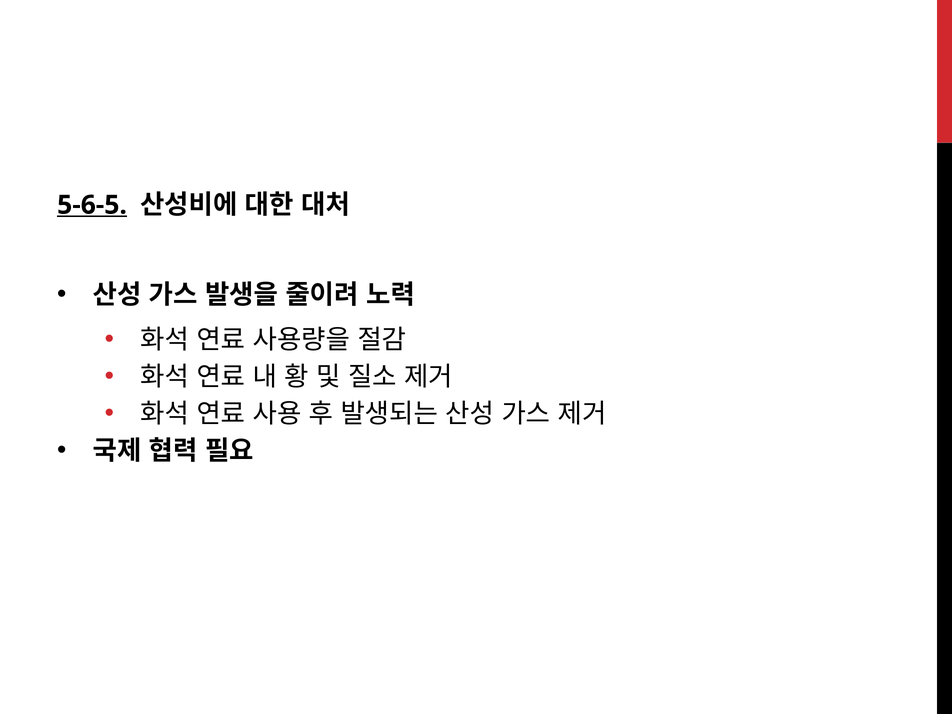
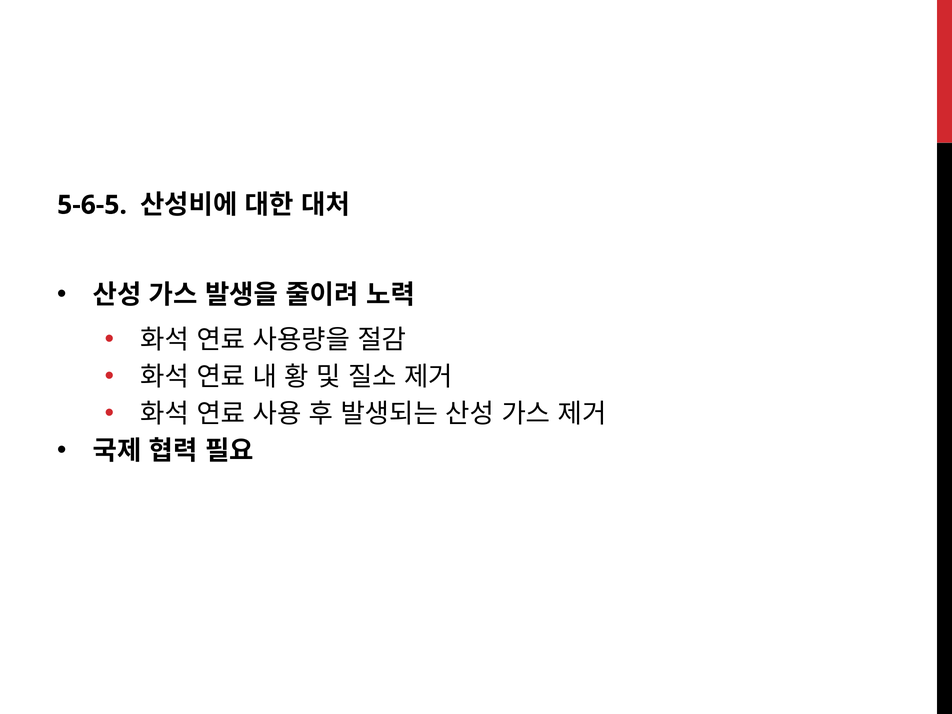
5-6-5 underline: present -> none
